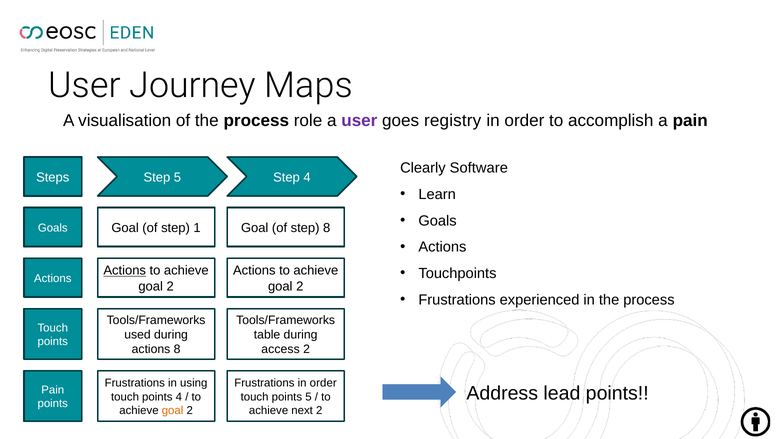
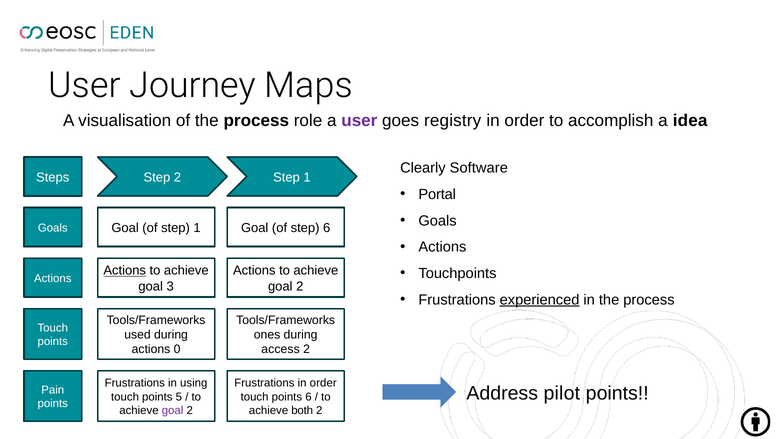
a pain: pain -> idea
Step 5: 5 -> 2
4 at (307, 178): 4 -> 1
Learn: Learn -> Portal
step 8: 8 -> 6
2 at (170, 286): 2 -> 3
experienced underline: none -> present
table: table -> ones
actions 8: 8 -> 0
lead: lead -> pilot
points 4: 4 -> 5
points 5: 5 -> 6
goal at (173, 411) colour: orange -> purple
next: next -> both
